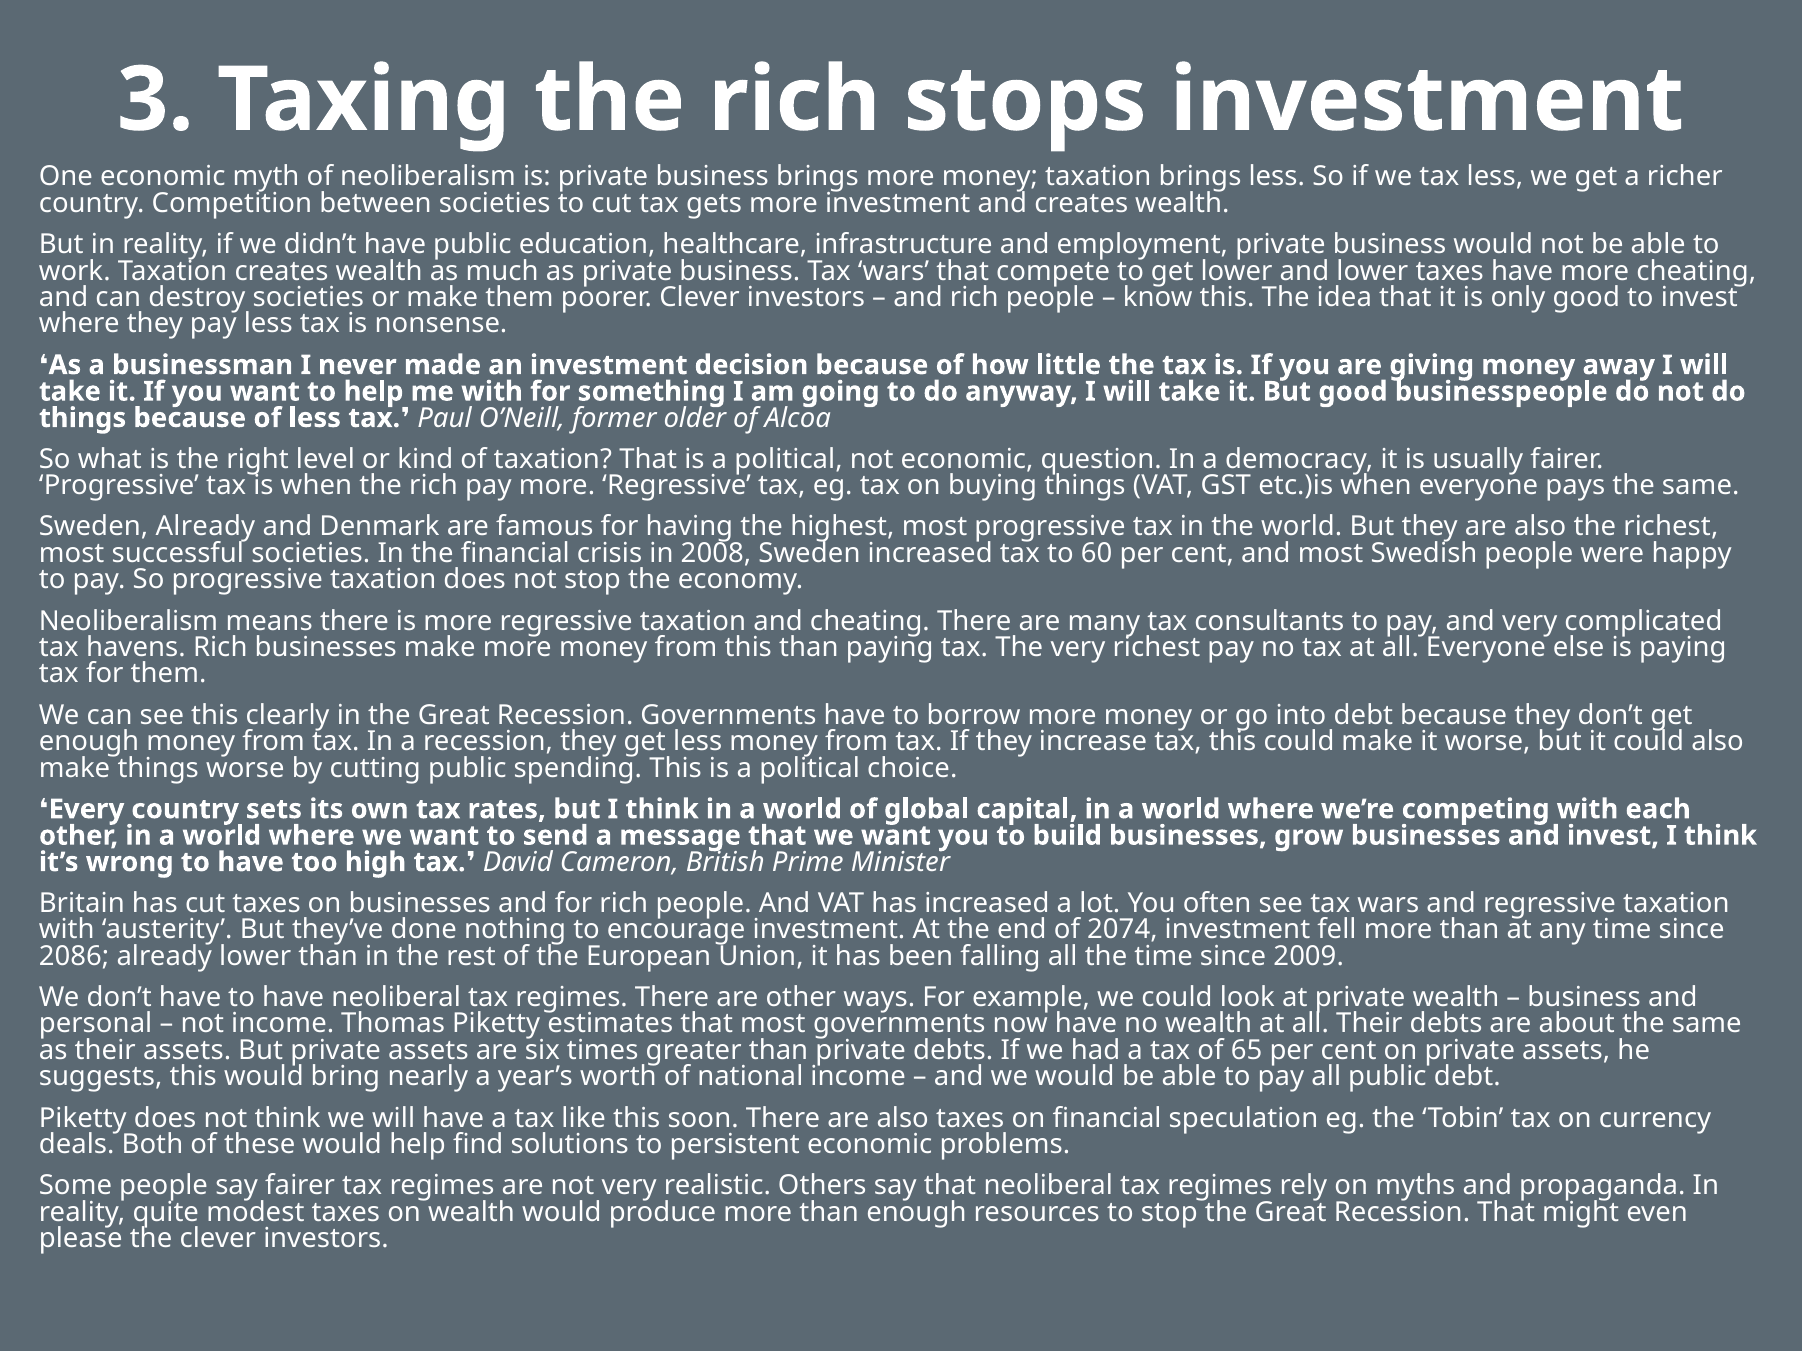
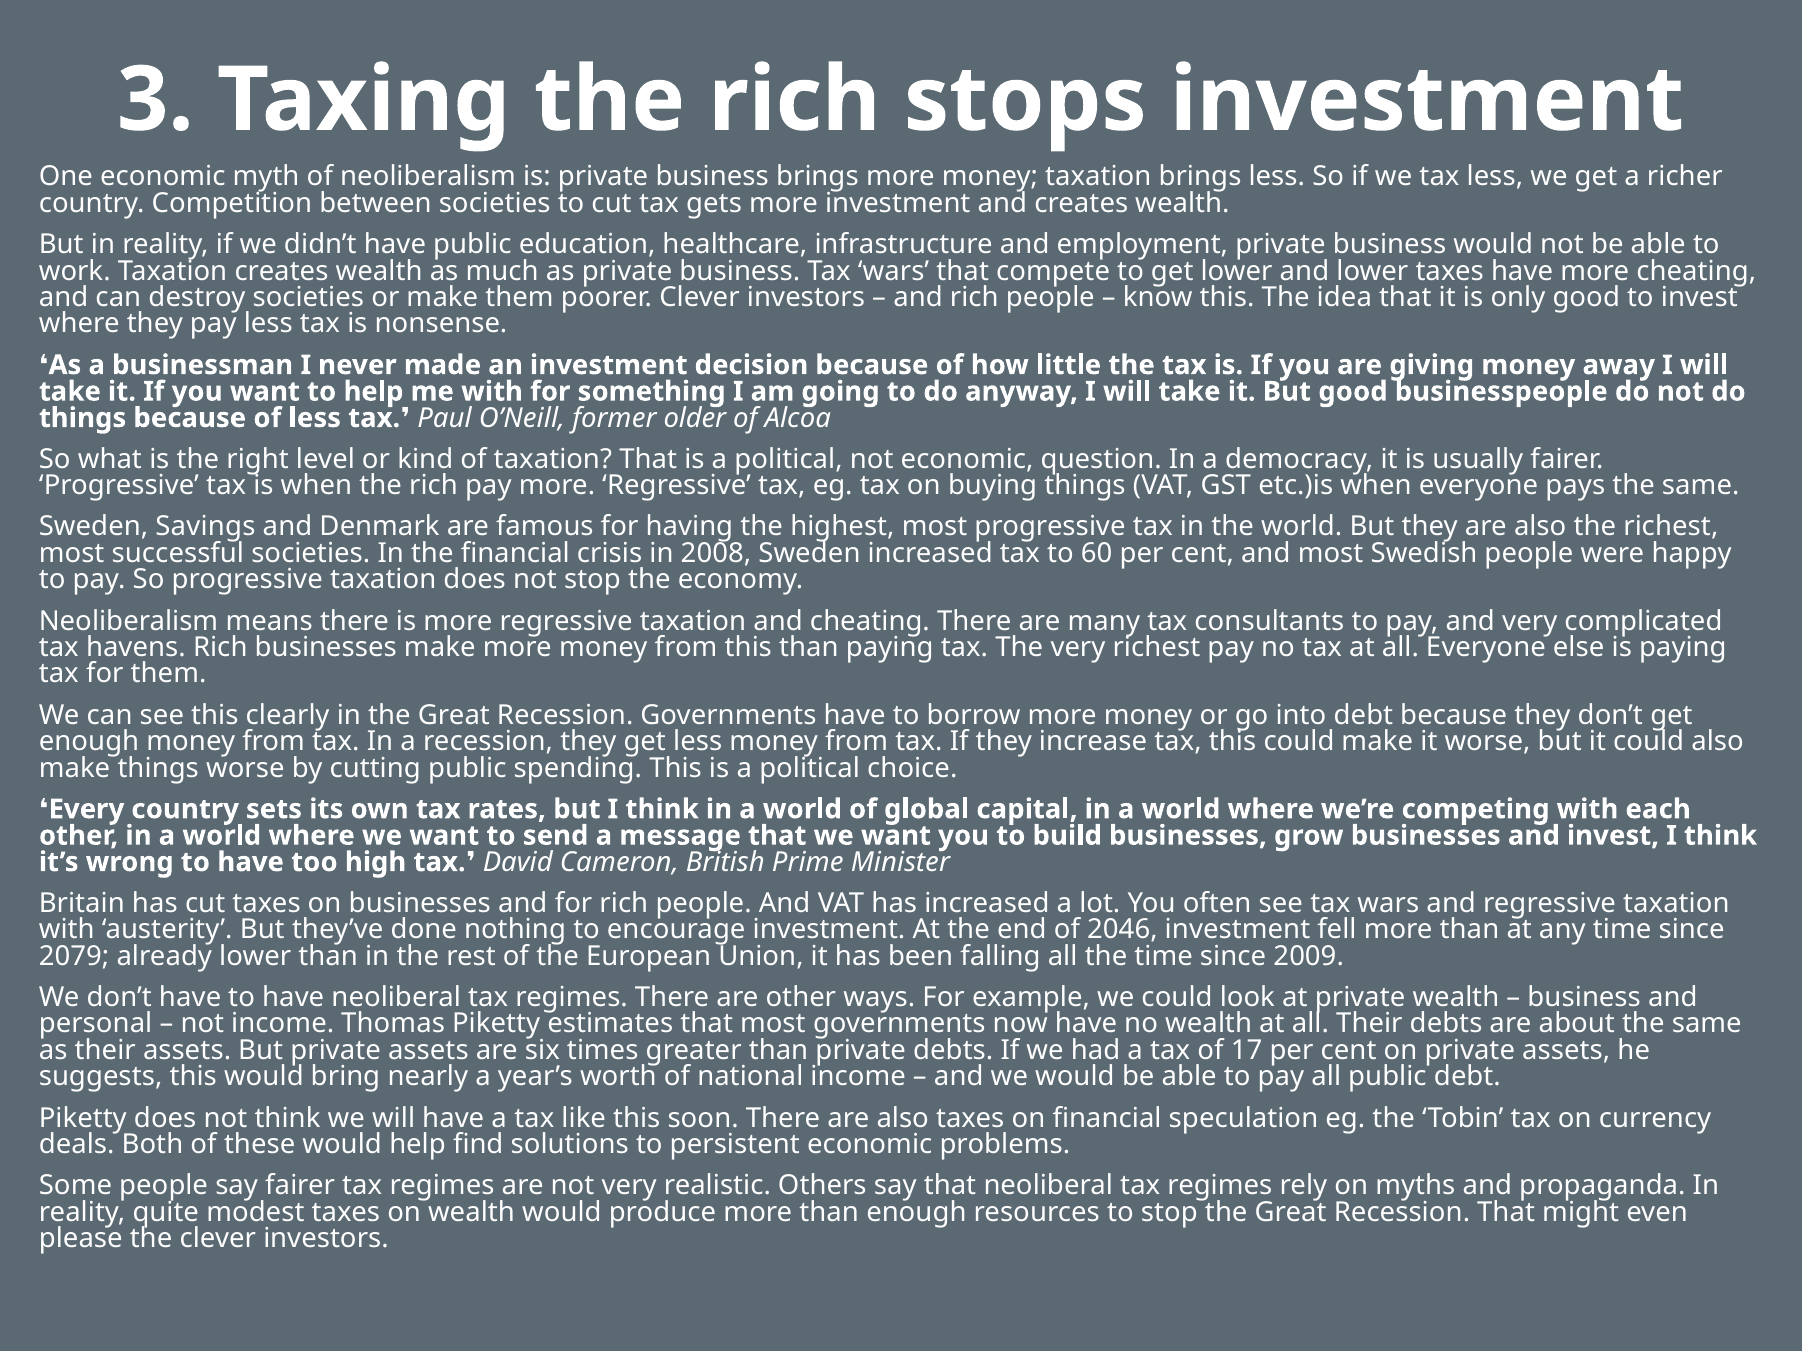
Sweden Already: Already -> Savings
2074: 2074 -> 2046
2086: 2086 -> 2079
65: 65 -> 17
